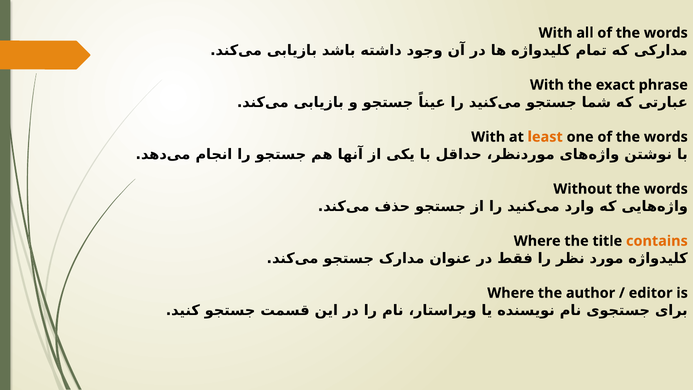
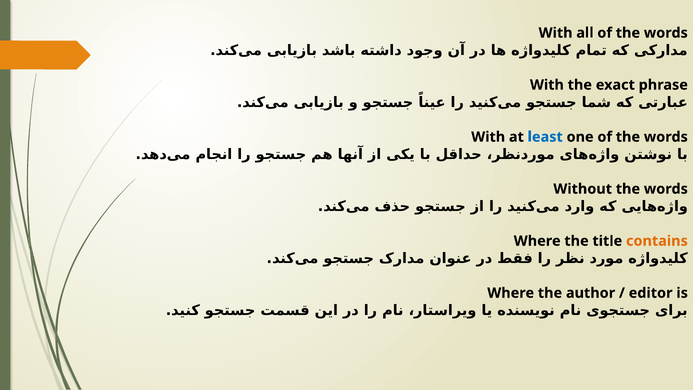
least colour: orange -> blue
